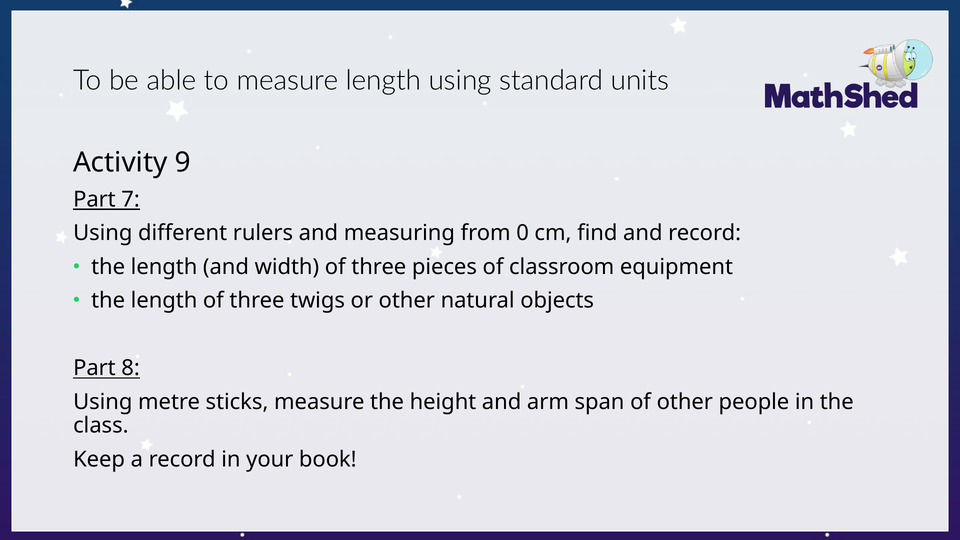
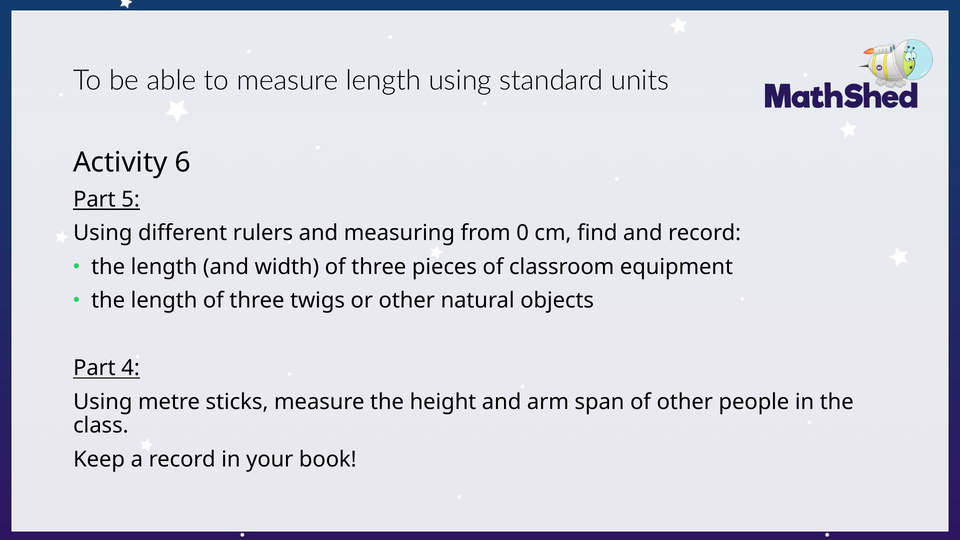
9: 9 -> 6
7: 7 -> 5
8: 8 -> 4
